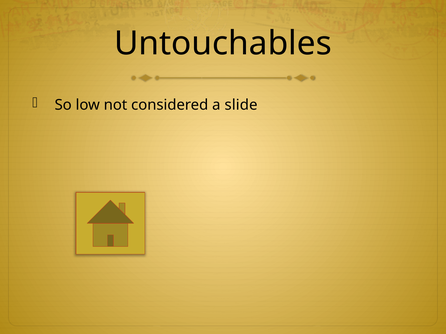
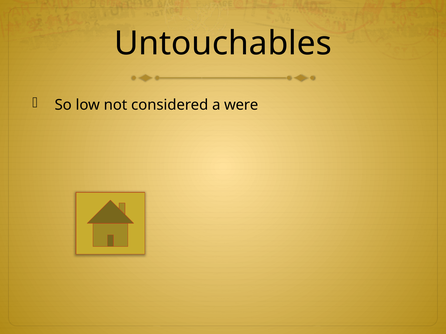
slide: slide -> were
